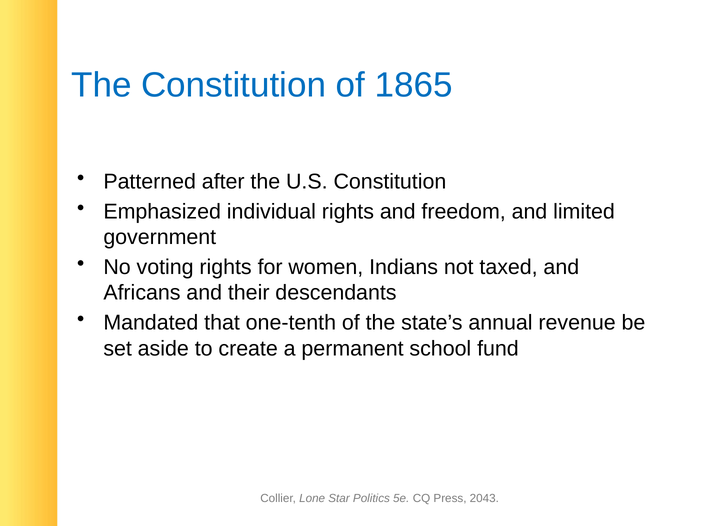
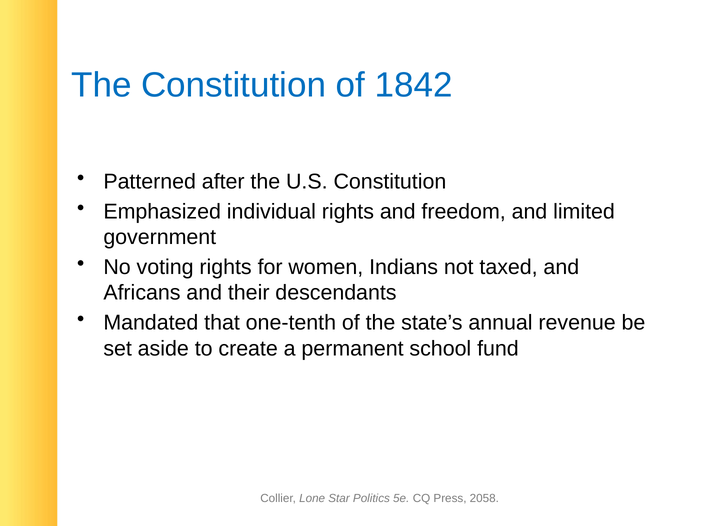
1865: 1865 -> 1842
2043: 2043 -> 2058
